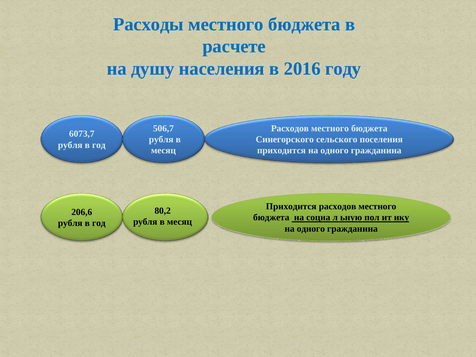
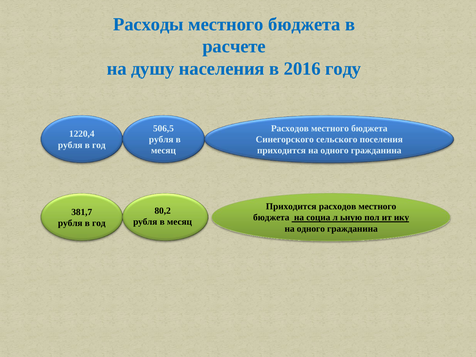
506,7: 506,7 -> 506,5
6073,7: 6073,7 -> 1220,4
206,6: 206,6 -> 381,7
